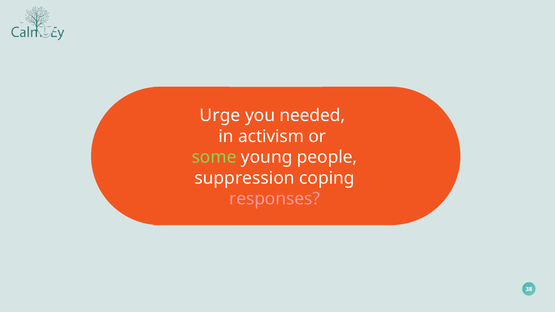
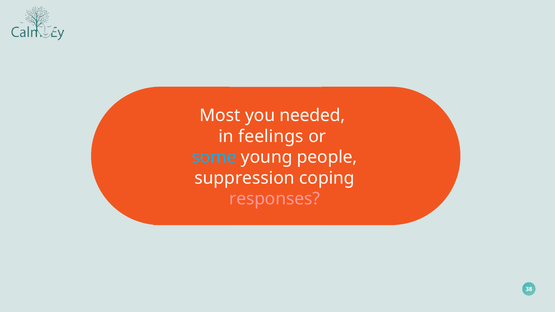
Urge: Urge -> Most
activism: activism -> feelings
some colour: light green -> light blue
